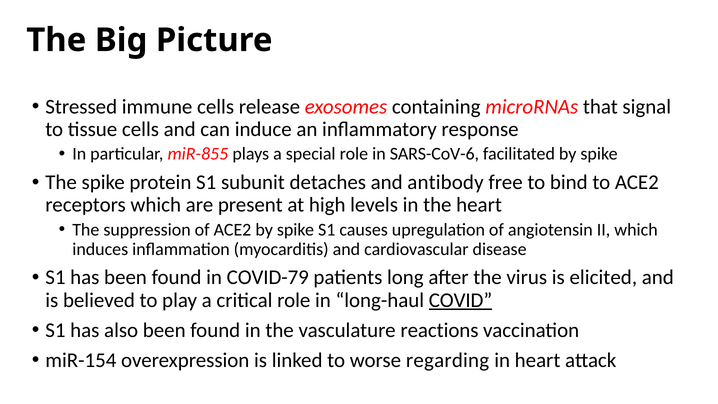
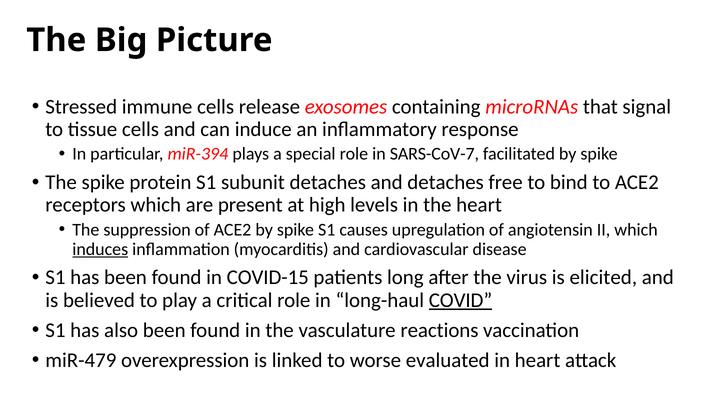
miR-855: miR-855 -> miR-394
SARS-CoV-6: SARS-CoV-6 -> SARS-CoV-7
and antibody: antibody -> detaches
induces underline: none -> present
COVID-79: COVID-79 -> COVID-15
miR-154: miR-154 -> miR-479
regarding: regarding -> evaluated
